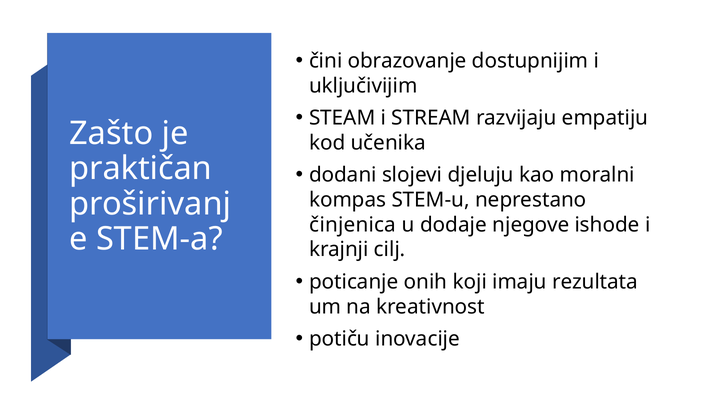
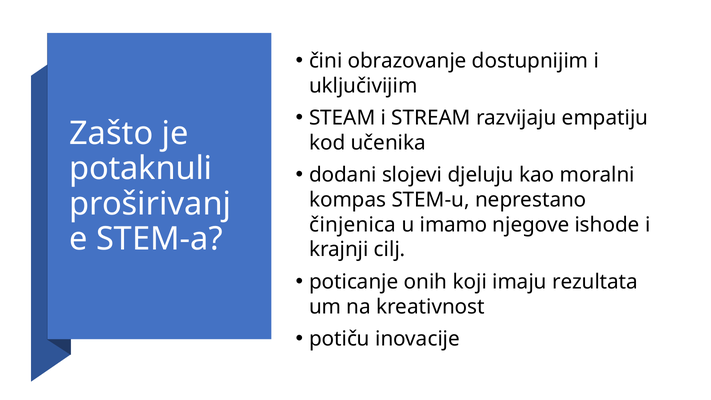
praktičan: praktičan -> potaknuli
dodaje: dodaje -> imamo
